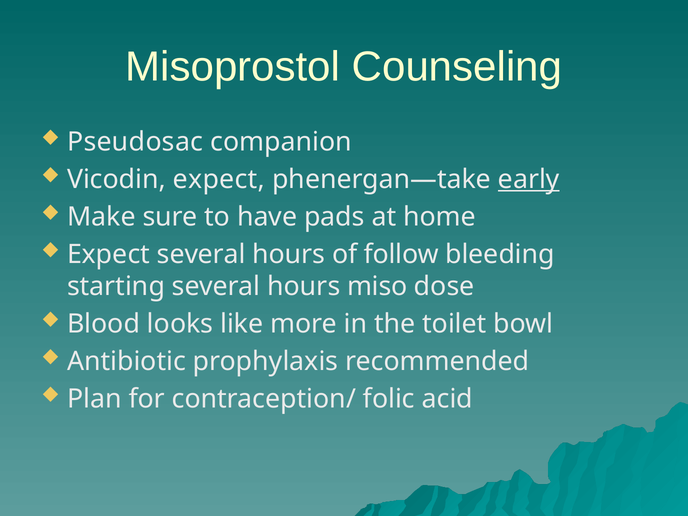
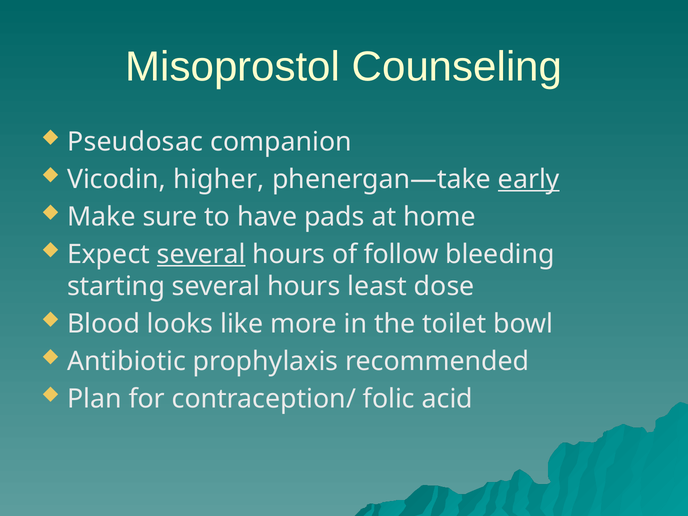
Vicodin expect: expect -> higher
several at (201, 254) underline: none -> present
miso: miso -> least
